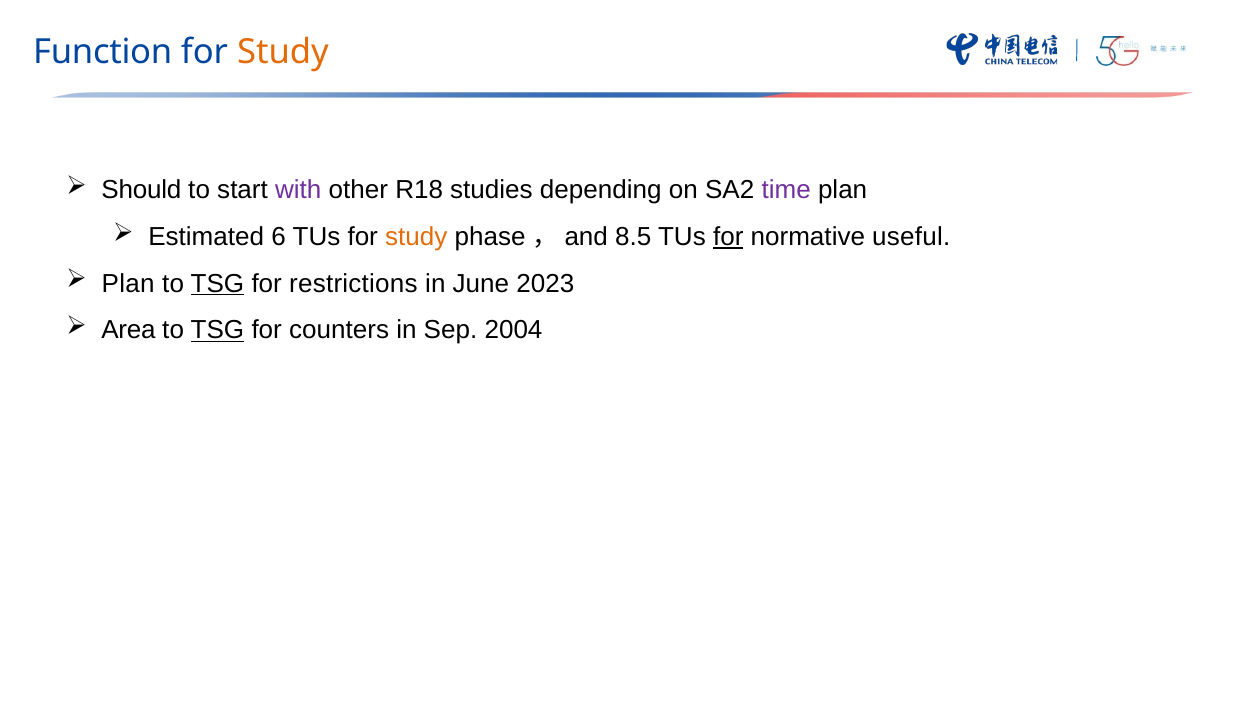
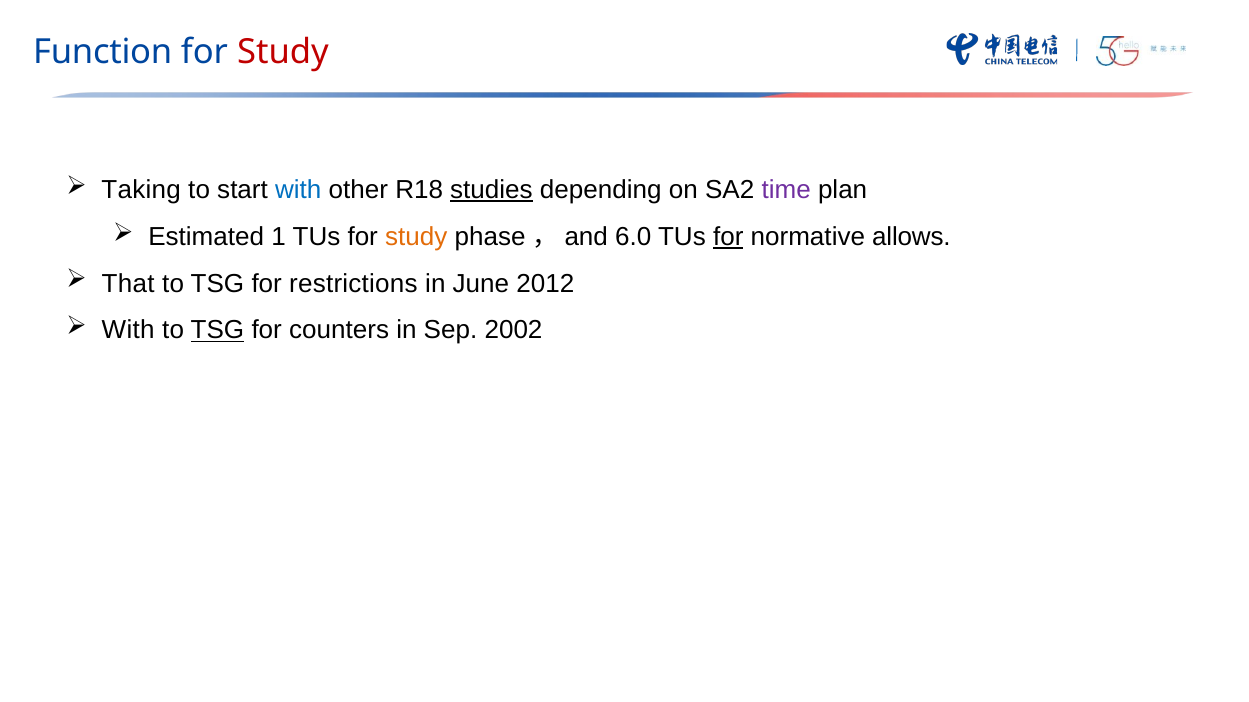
Study at (283, 52) colour: orange -> red
Should: Should -> Taking
with at (298, 190) colour: purple -> blue
studies underline: none -> present
6: 6 -> 1
8.5: 8.5 -> 6.0
useful: useful -> allows
Plan at (128, 284): Plan -> That
TSG at (217, 284) underline: present -> none
2023: 2023 -> 2012
Area at (128, 331): Area -> With
2004: 2004 -> 2002
